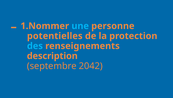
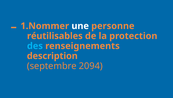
une colour: light blue -> white
potentielles: potentielles -> réutilisables
2042: 2042 -> 2094
